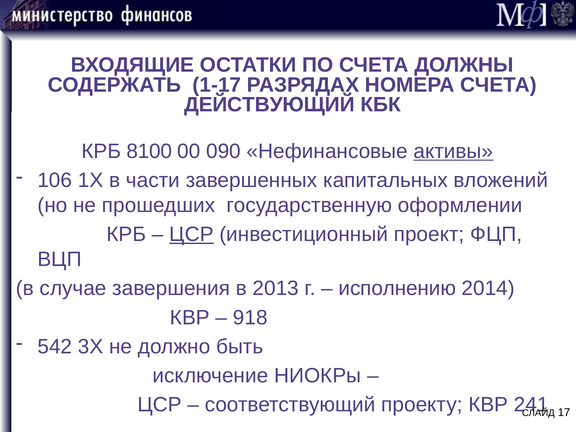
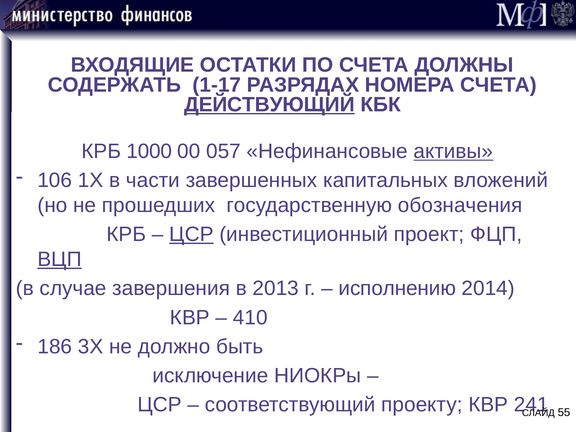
ДЕЙСТВУЮЩИЙ underline: none -> present
8100: 8100 -> 1000
090: 090 -> 057
оформлении: оформлении -> обозначения
ВЦП underline: none -> present
918: 918 -> 410
542: 542 -> 186
17: 17 -> 55
